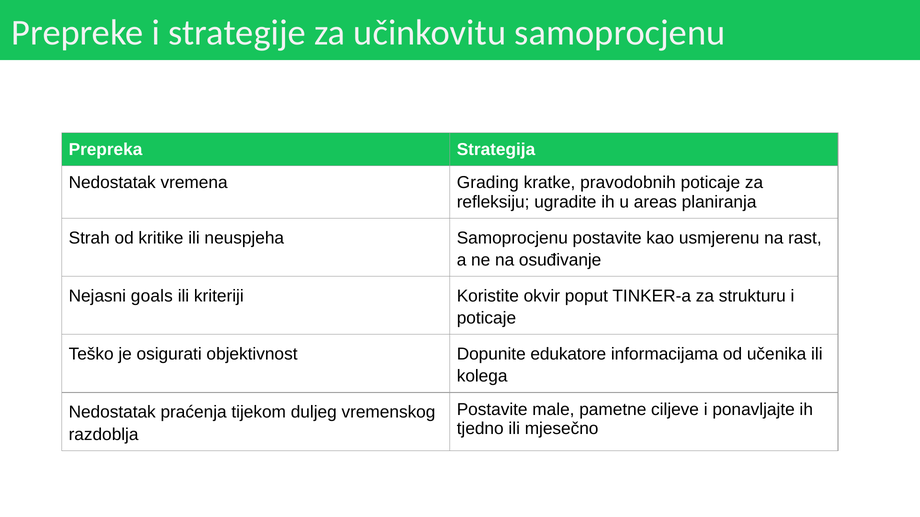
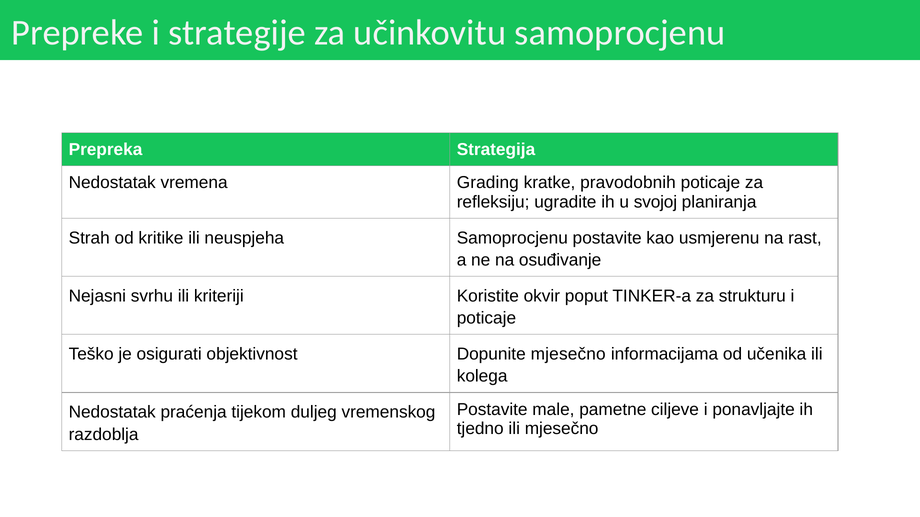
areas: areas -> svojoj
goals: goals -> svrhu
Dopunite edukatore: edukatore -> mjesečno
